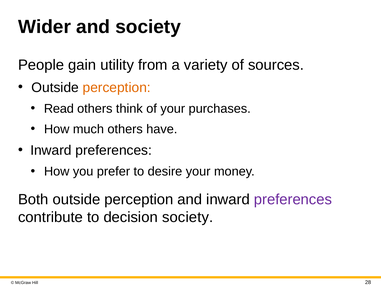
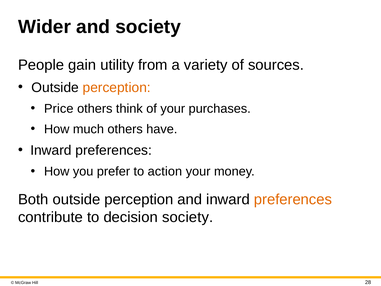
Read: Read -> Price
desire: desire -> action
preferences at (293, 199) colour: purple -> orange
